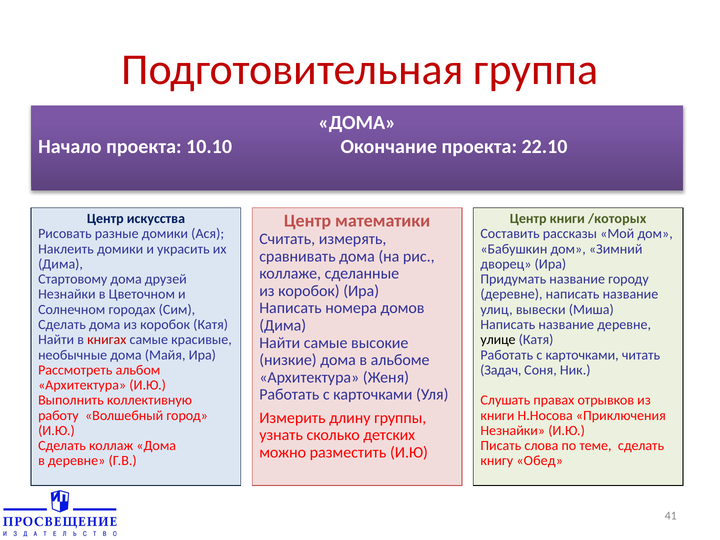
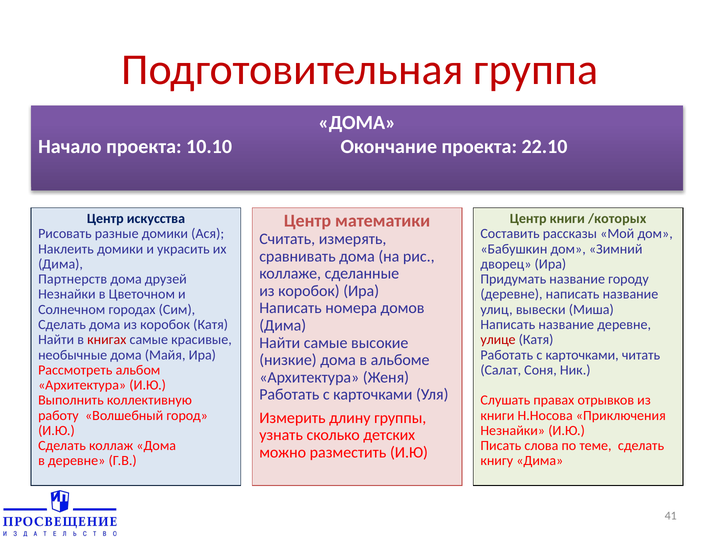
Стартовому: Стартовому -> Партнерств
улице colour: black -> red
Задач: Задач -> Салат
книгу Обед: Обед -> Дима
